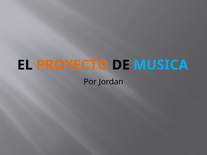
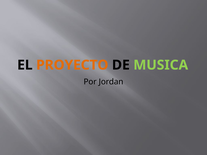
MUSICA colour: light blue -> light green
